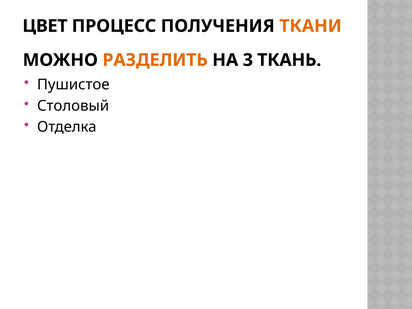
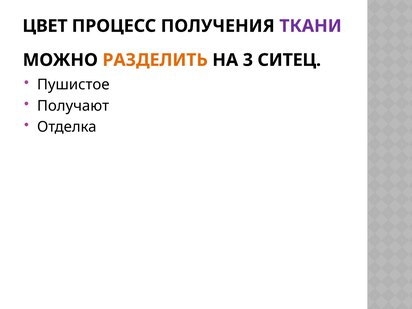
ТКАНИ colour: orange -> purple
ТКАНЬ: ТКАНЬ -> СИТЕЦ
Столовый: Столовый -> Получают
